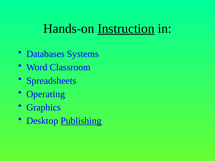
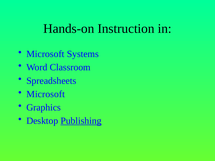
Instruction underline: present -> none
Databases at (45, 54): Databases -> Microsoft
Operating at (46, 94): Operating -> Microsoft
